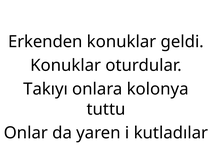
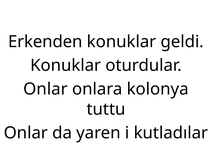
Takıyı at (46, 89): Takıyı -> Onlar
